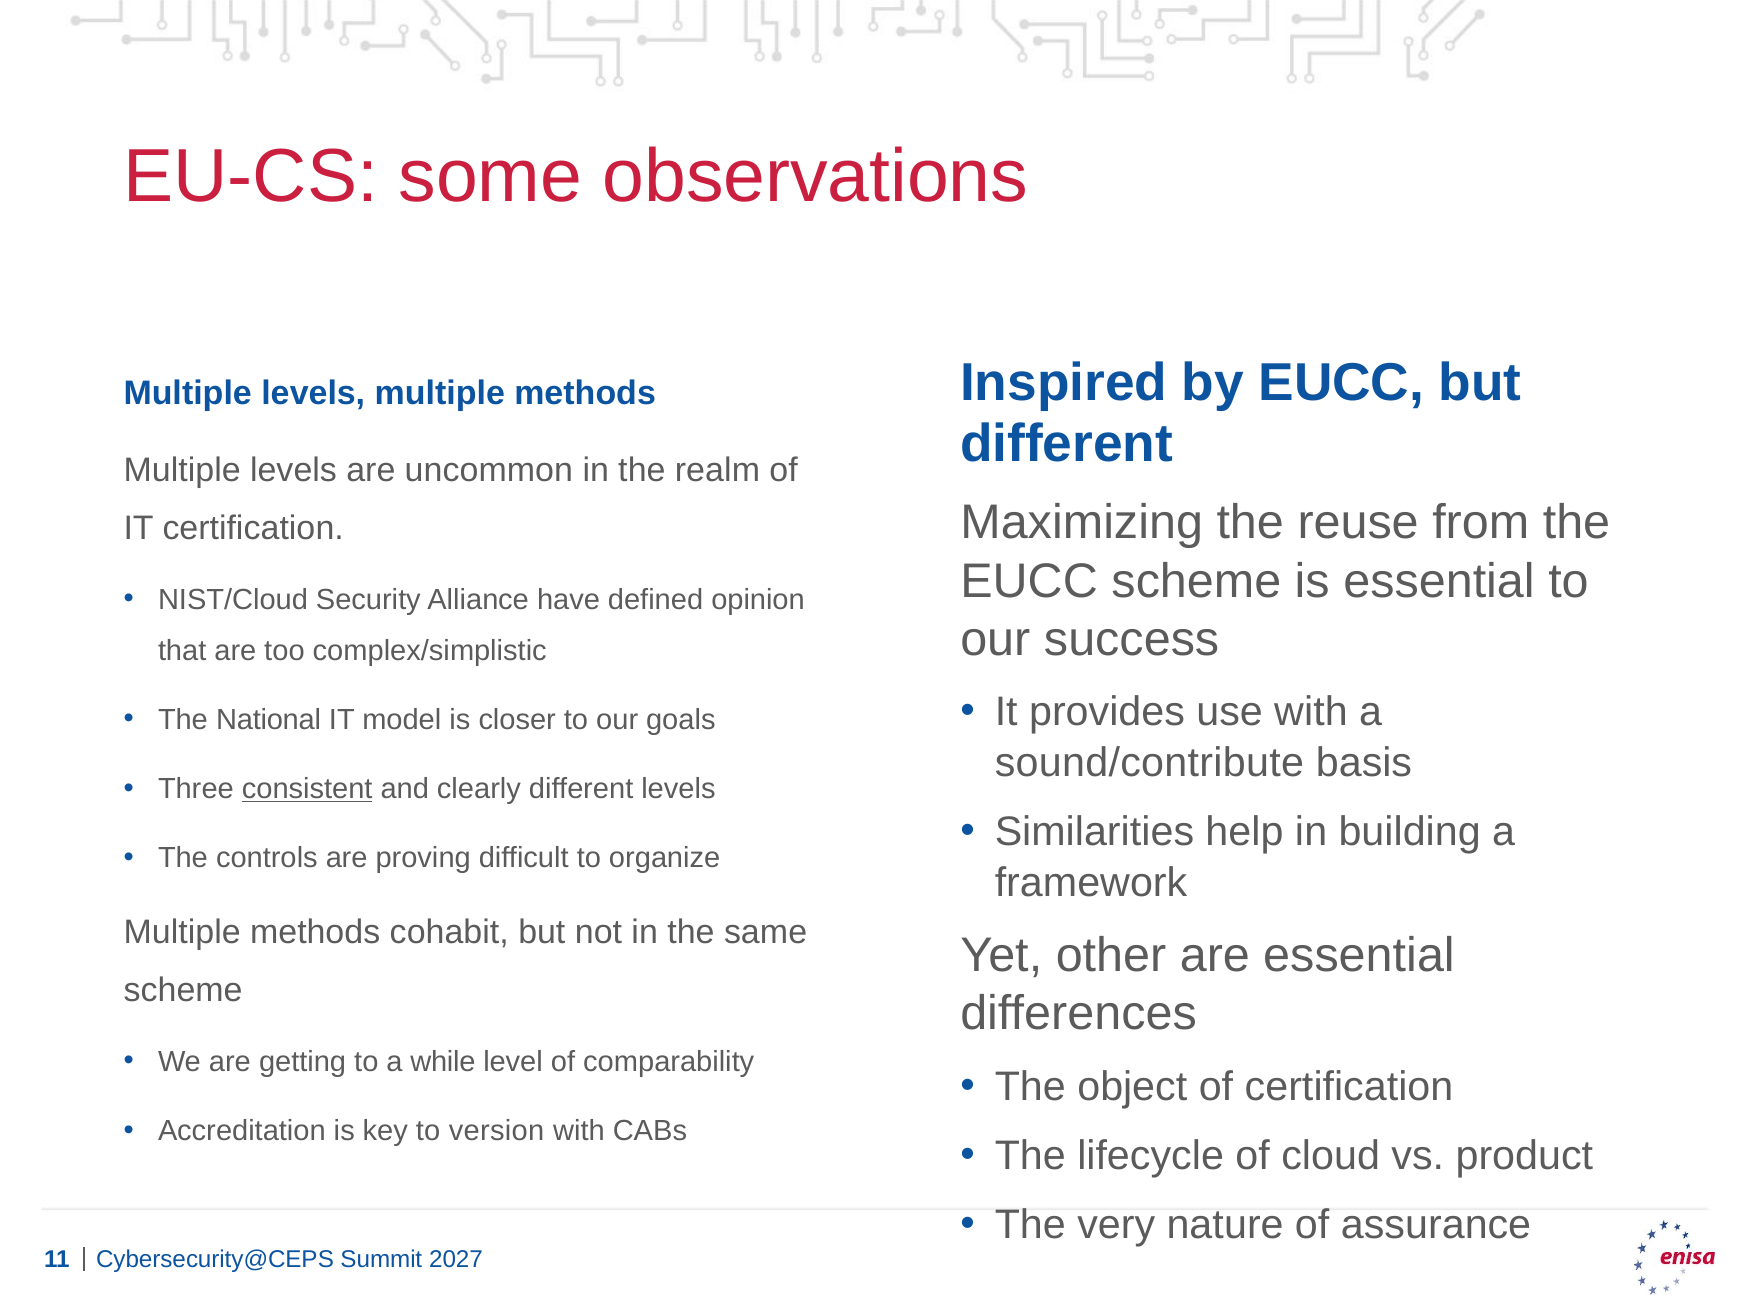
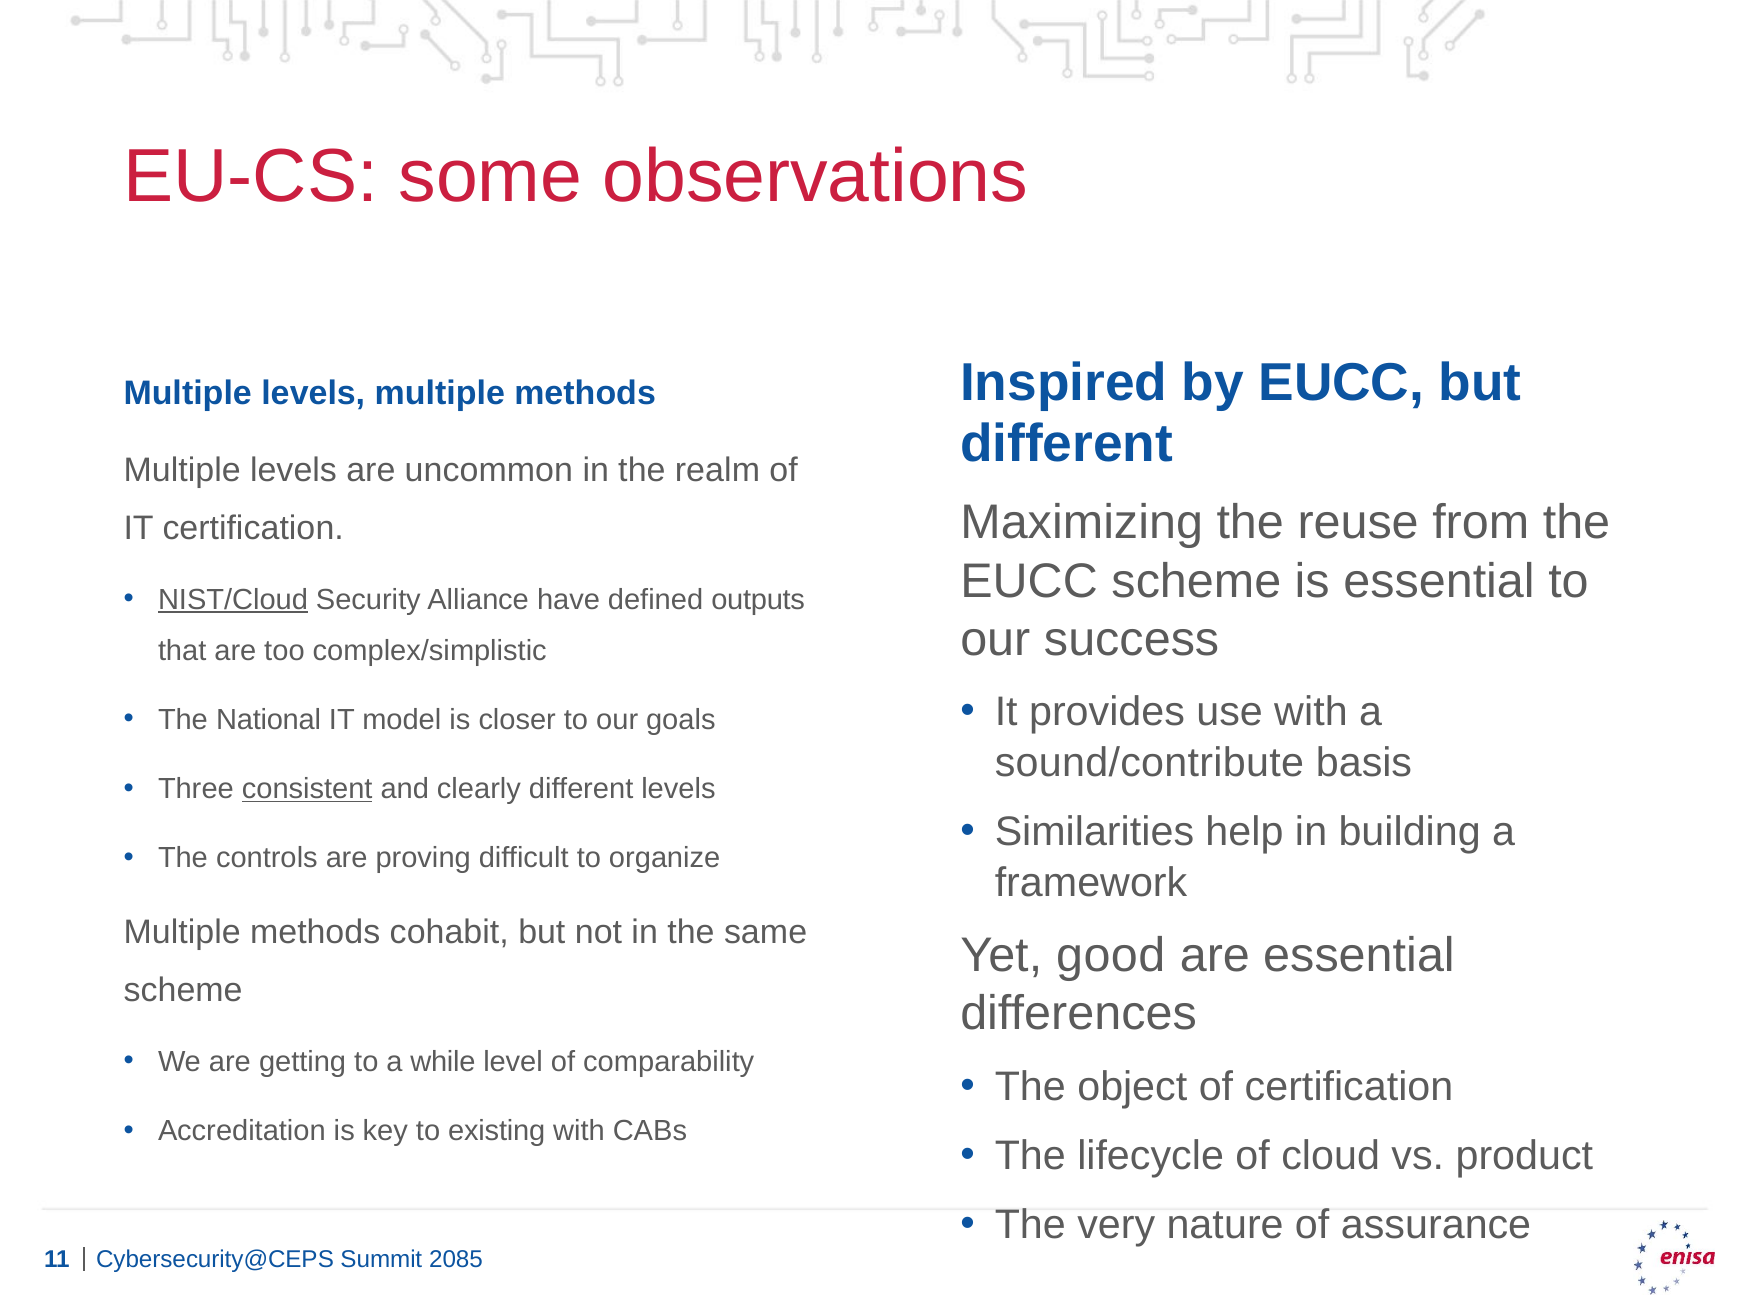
NIST/Cloud underline: none -> present
opinion: opinion -> outputs
other: other -> good
version: version -> existing
2027: 2027 -> 2085
